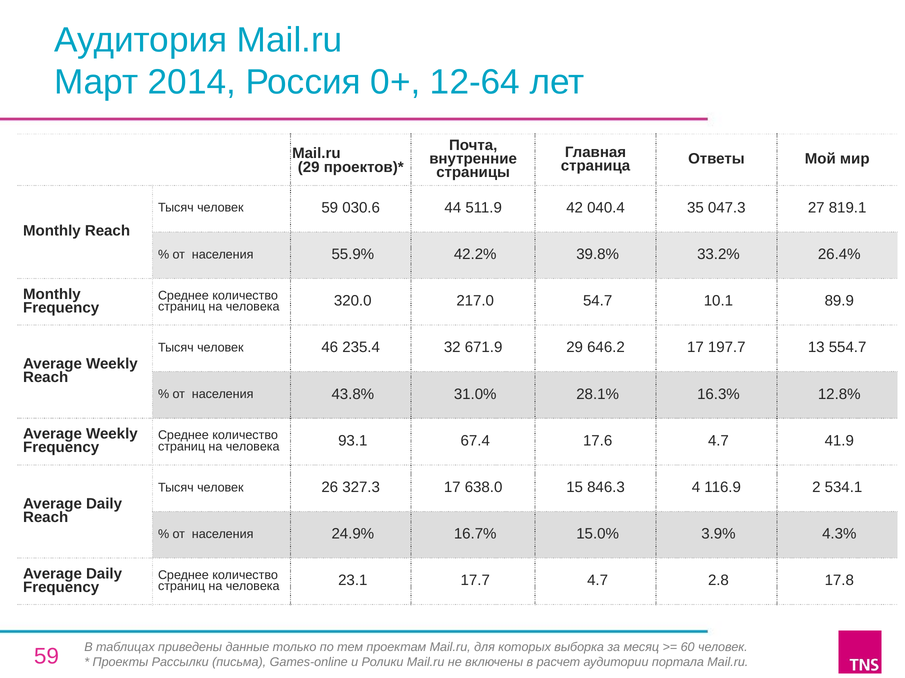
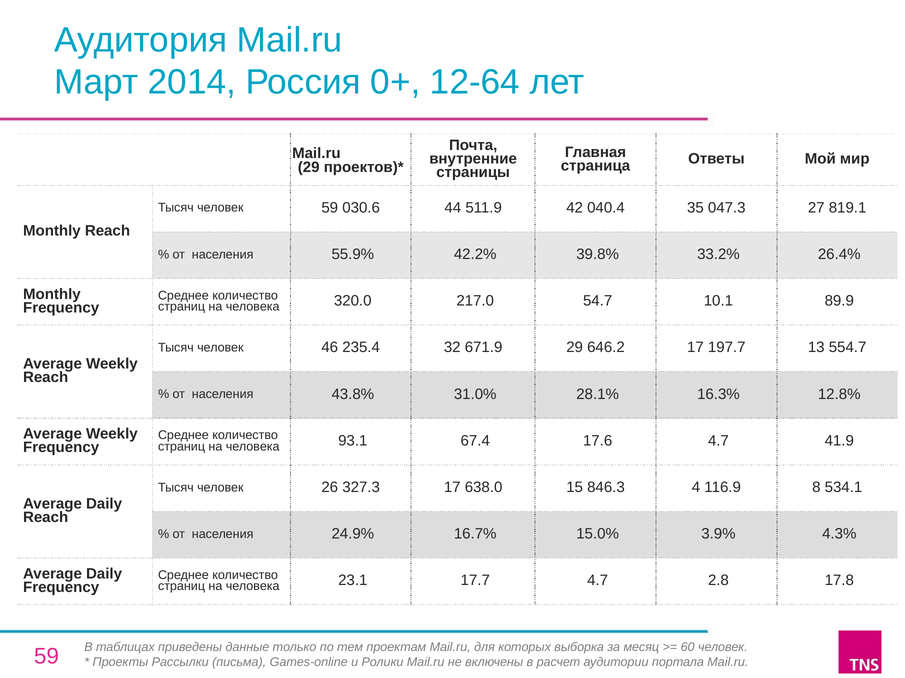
2: 2 -> 8
